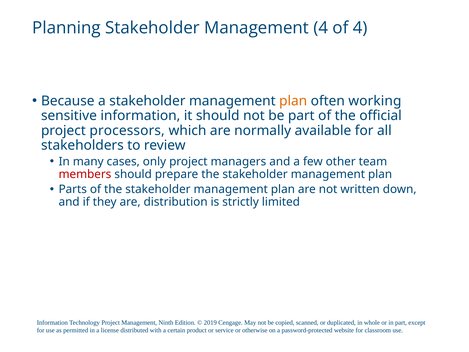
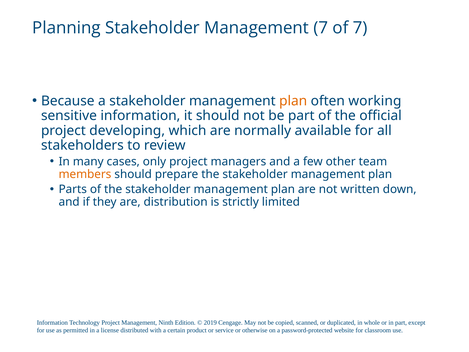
Management 4: 4 -> 7
of 4: 4 -> 7
processors: processors -> developing
members colour: red -> orange
